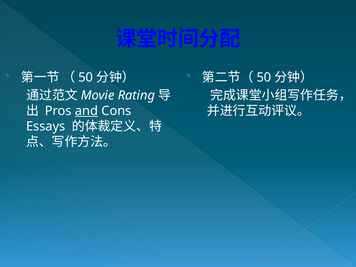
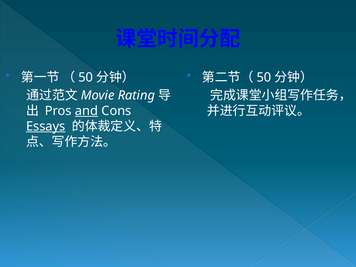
Essays underline: none -> present
